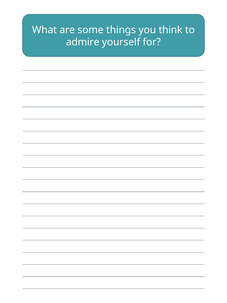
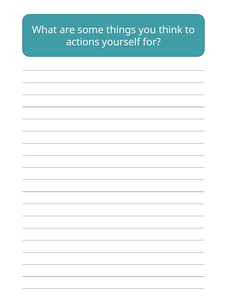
admire: admire -> actions
